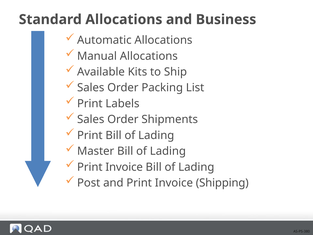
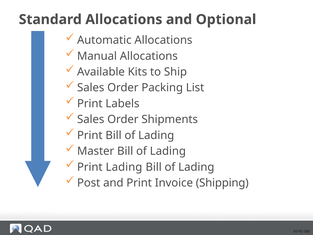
Business: Business -> Optional
Invoice at (124, 167): Invoice -> Lading
